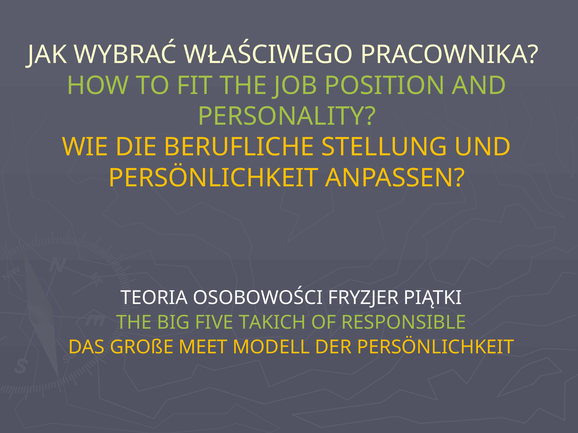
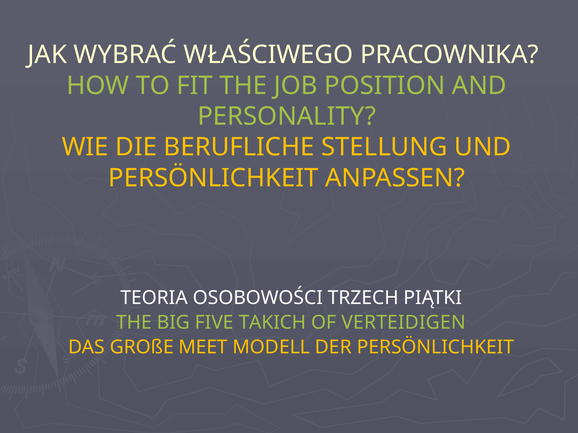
FRYZJER: FRYZJER -> TRZECH
RESPONSIBLE: RESPONSIBLE -> VERTEIDIGEN
